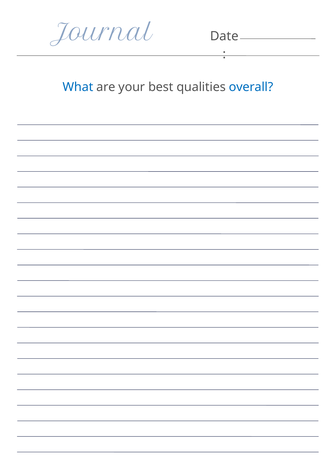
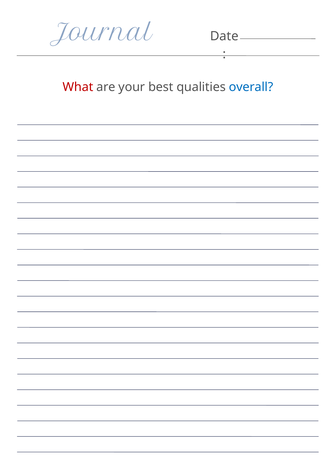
What colour: blue -> red
